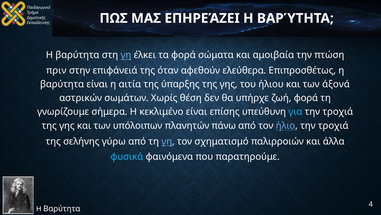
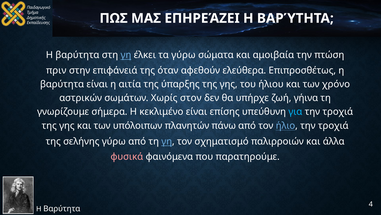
τα φορά: φορά -> γύρω
άξονά: άξονά -> χρόνο
θέση: θέση -> στον
ζωή φορά: φορά -> γήινα
φυσικά colour: light blue -> pink
